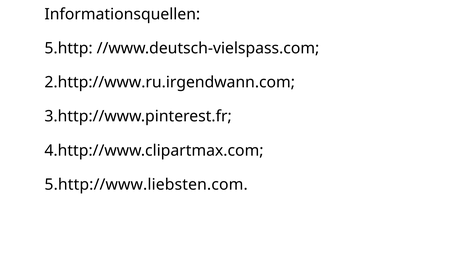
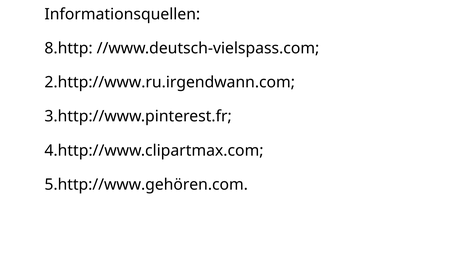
5.http: 5.http -> 8.http
5.http://www.liebsten.com: 5.http://www.liebsten.com -> 5.http://www.gehören.com
